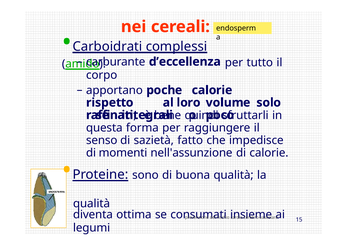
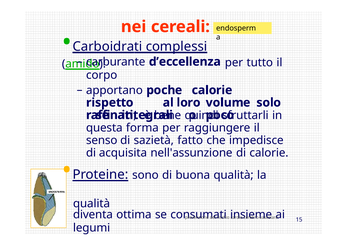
momenti: momenti -> acquisita
